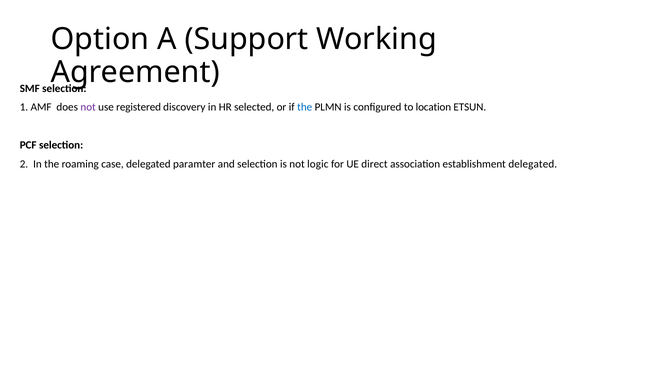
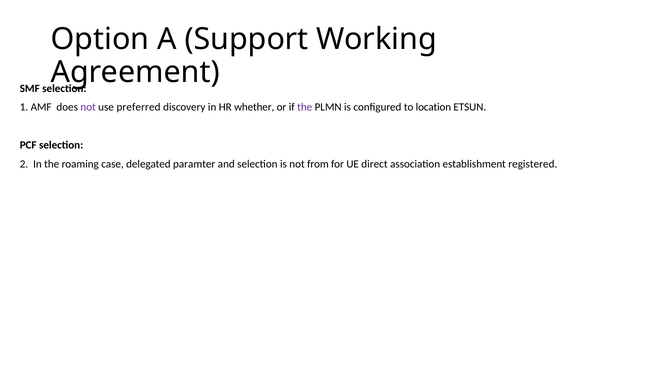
registered: registered -> preferred
selected: selected -> whether
the at (305, 107) colour: blue -> purple
logic: logic -> from
establishment delegated: delegated -> registered
